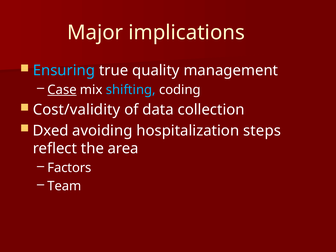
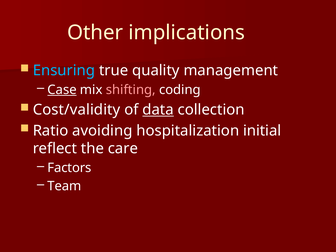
Major: Major -> Other
shifting colour: light blue -> pink
data underline: none -> present
Dxed: Dxed -> Ratio
steps: steps -> initial
area: area -> care
